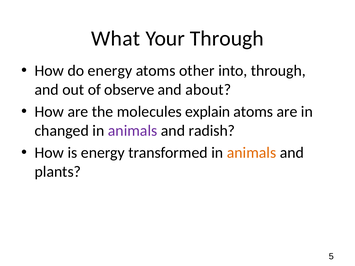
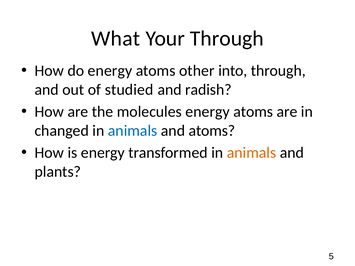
observe: observe -> studied
about: about -> radish
molecules explain: explain -> energy
animals at (133, 131) colour: purple -> blue
and radish: radish -> atoms
